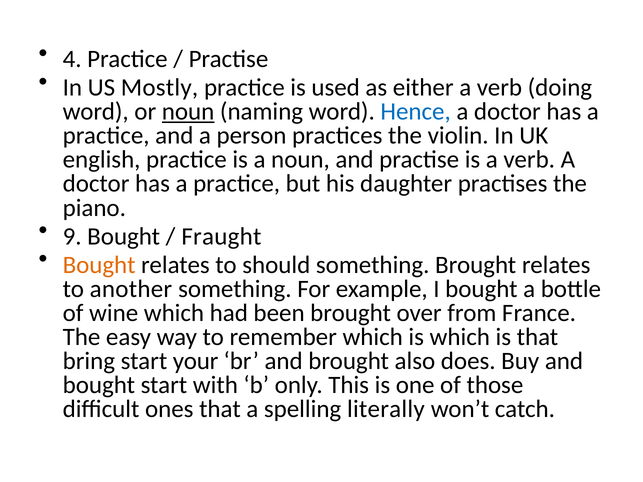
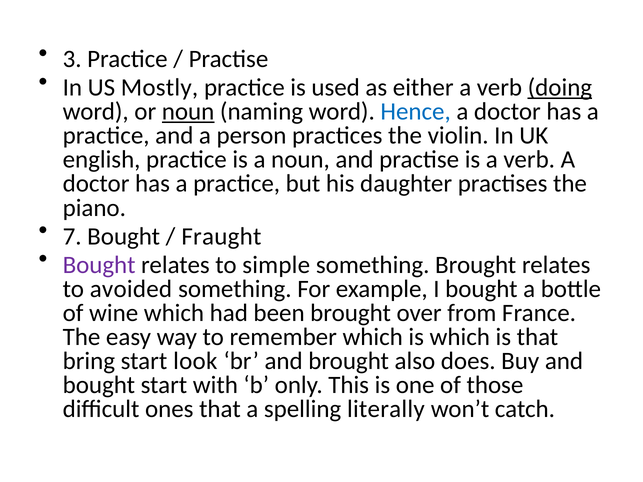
4: 4 -> 3
doing underline: none -> present
9: 9 -> 7
Bought at (99, 265) colour: orange -> purple
should: should -> simple
another: another -> avoided
your: your -> look
